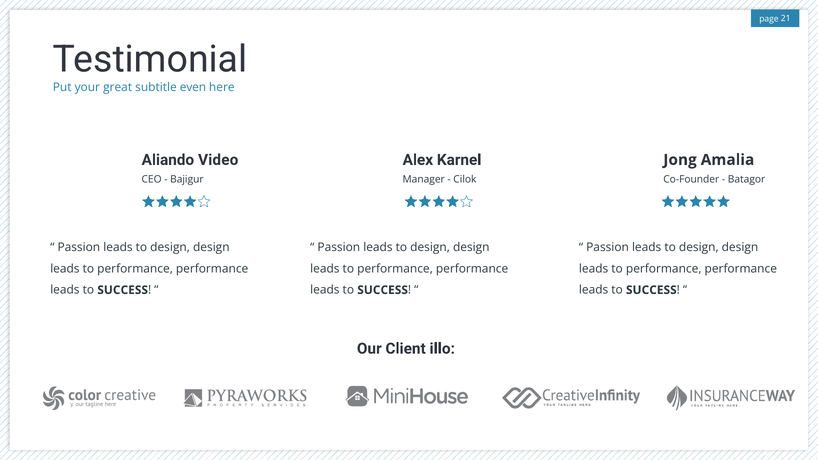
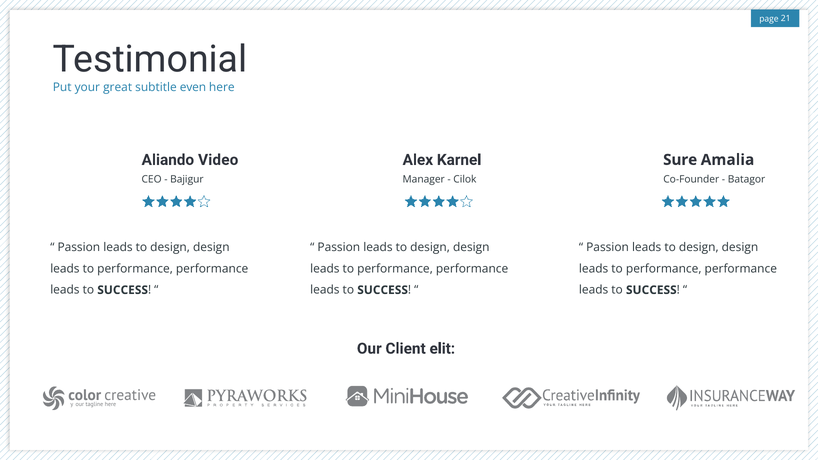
Jong: Jong -> Sure
illo: illo -> elit
